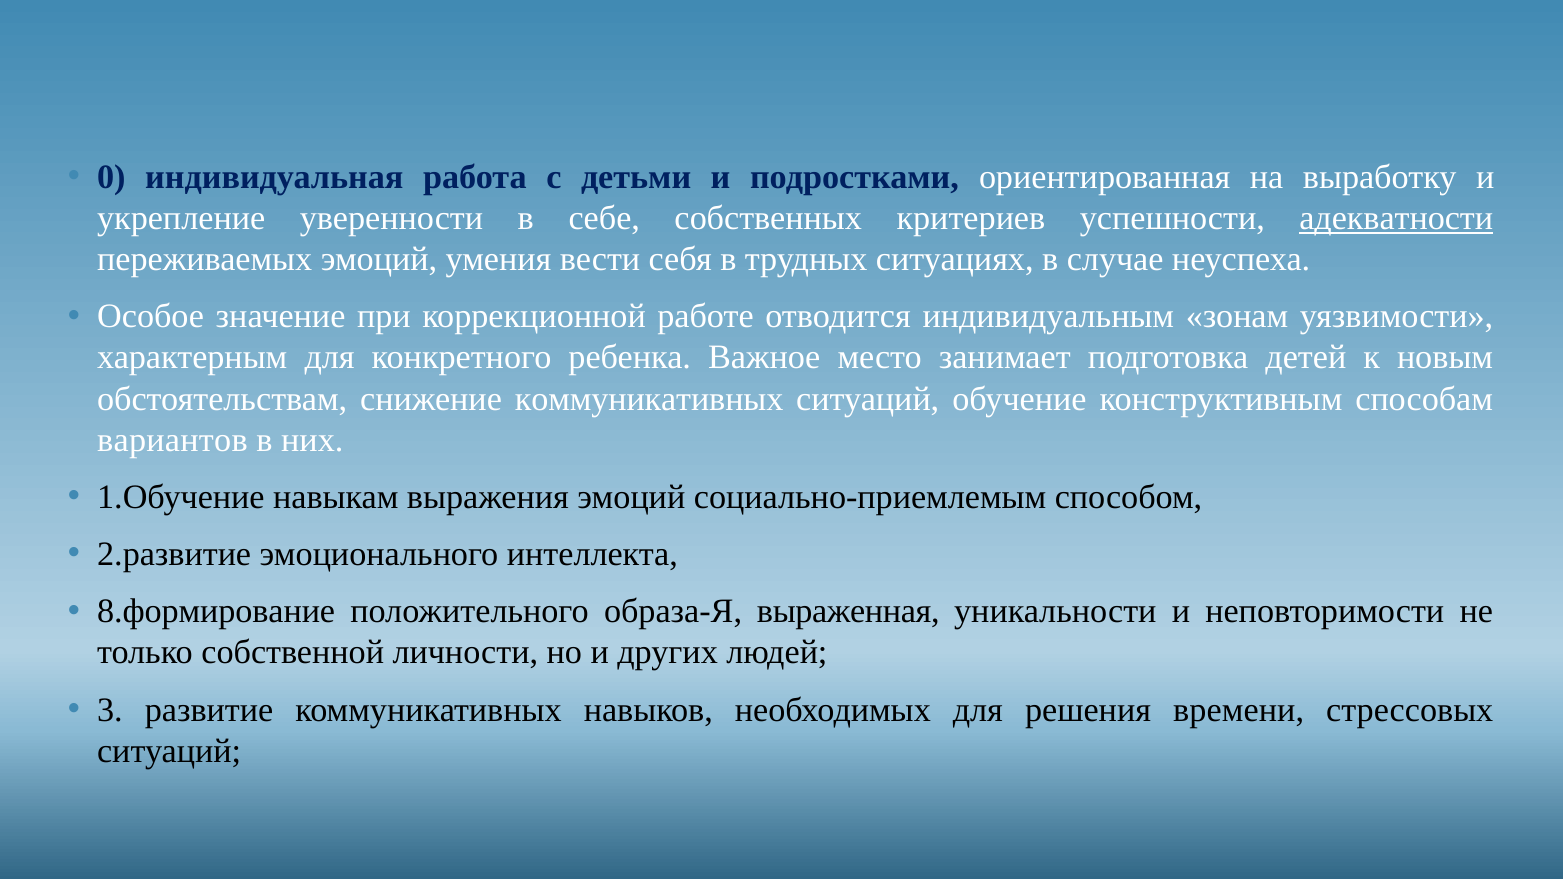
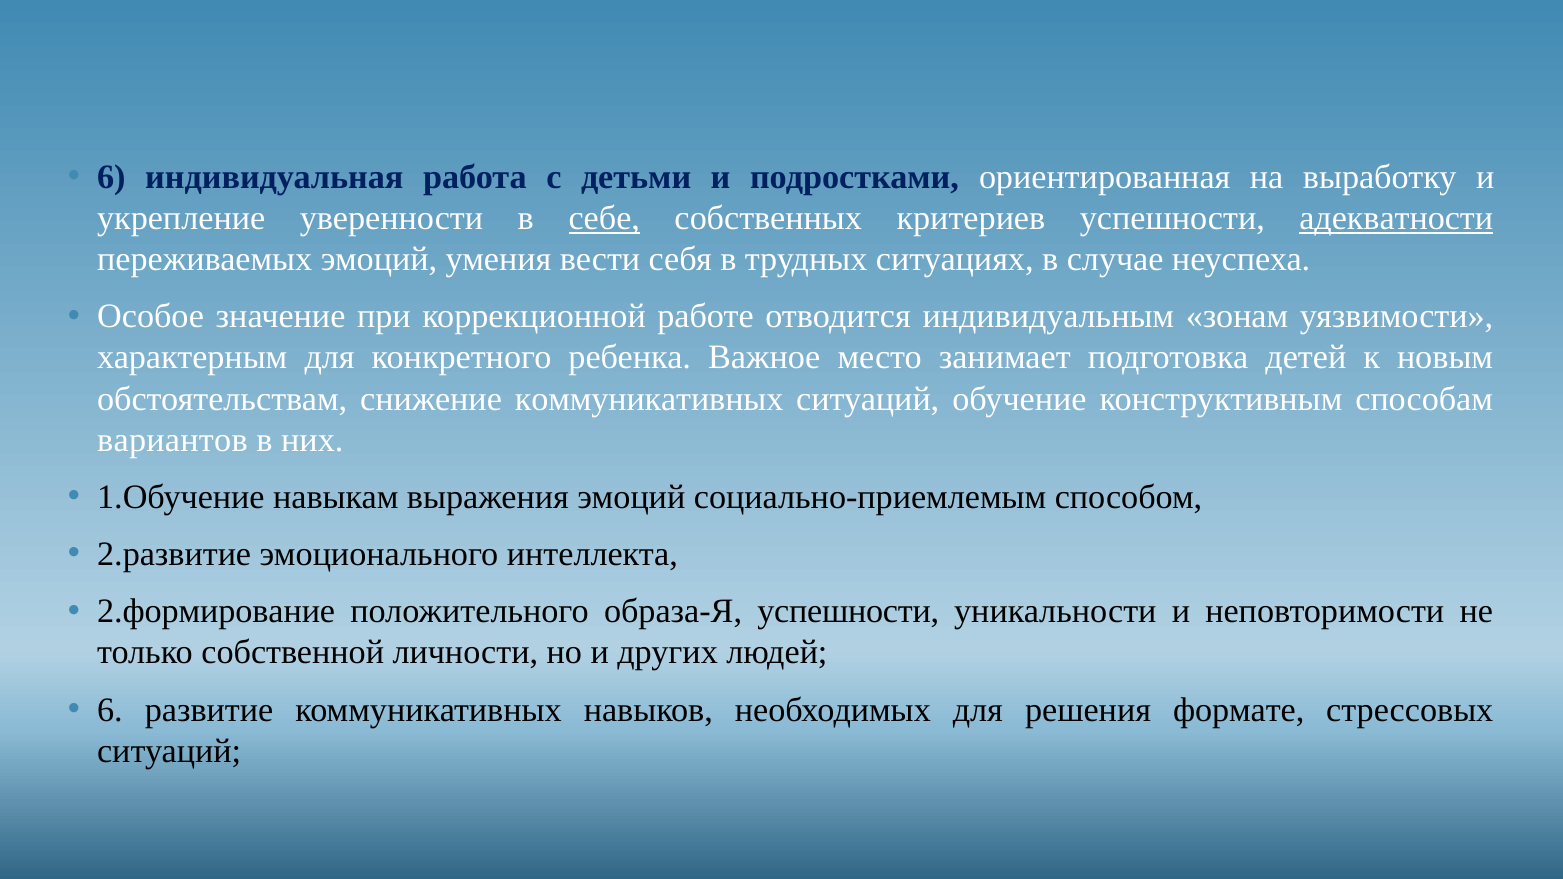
0 at (111, 177): 0 -> 6
себе underline: none -> present
8.формирование: 8.формирование -> 2.формирование
образа-Я выраженная: выраженная -> успешности
3 at (110, 710): 3 -> 6
времени: времени -> формате
